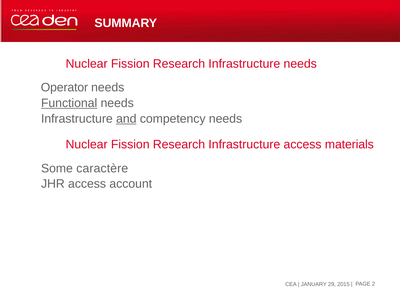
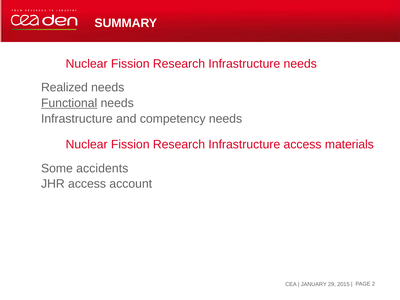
Operator: Operator -> Realized
and underline: present -> none
caractère: caractère -> accidents
